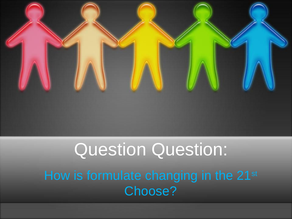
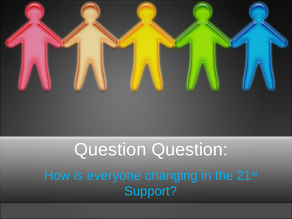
formulate: formulate -> everyone
Choose: Choose -> Support
